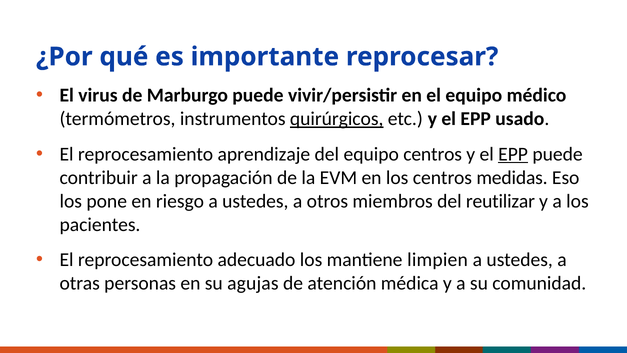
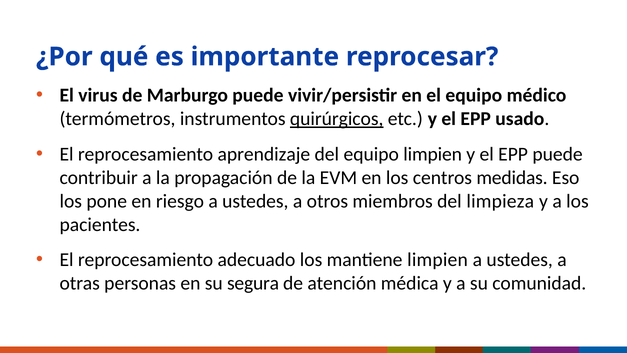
equipo centros: centros -> limpien
EPP at (513, 154) underline: present -> none
reutilizar: reutilizar -> limpieza
agujas: agujas -> segura
